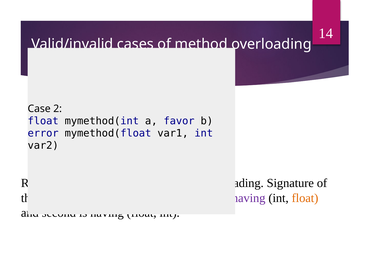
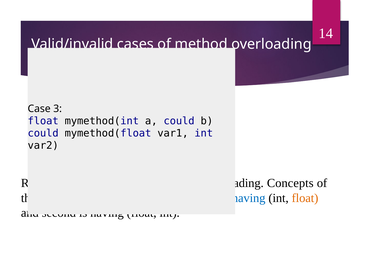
2: 2 -> 3
a favor: favor -> could
error at (43, 133): error -> could
Signature: Signature -> Concepts
having at (249, 198) colour: purple -> blue
